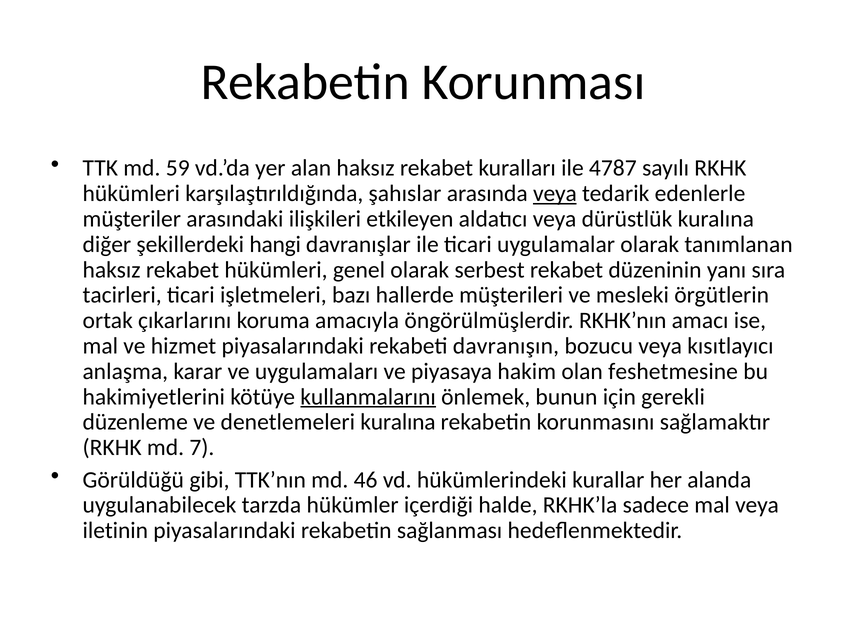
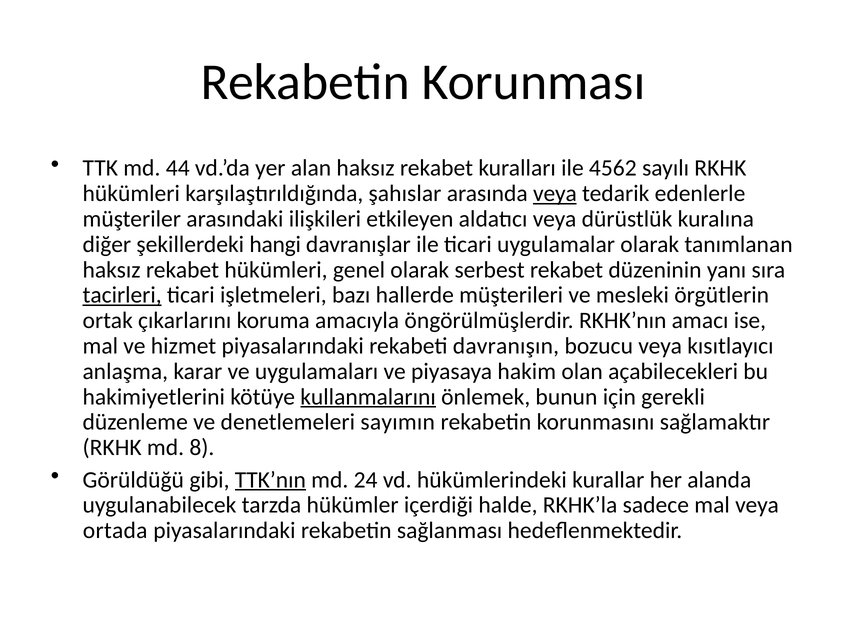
59: 59 -> 44
4787: 4787 -> 4562
tacirleri underline: none -> present
feshetmesine: feshetmesine -> açabilecekleri
denetlemeleri kuralına: kuralına -> sayımın
7: 7 -> 8
TTK’nın underline: none -> present
46: 46 -> 24
iletinin: iletinin -> ortada
